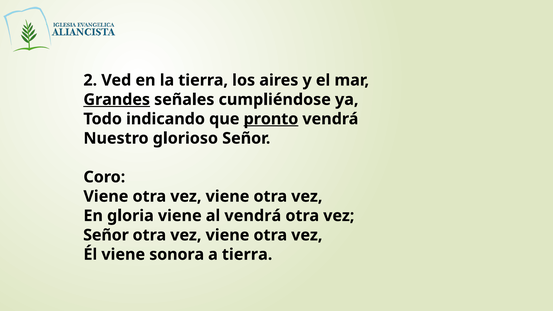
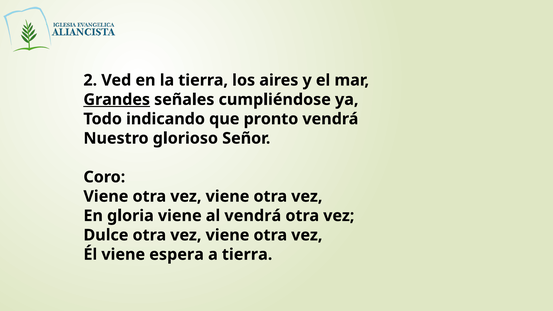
pronto underline: present -> none
Señor at (106, 235): Señor -> Dulce
sonora: sonora -> espera
